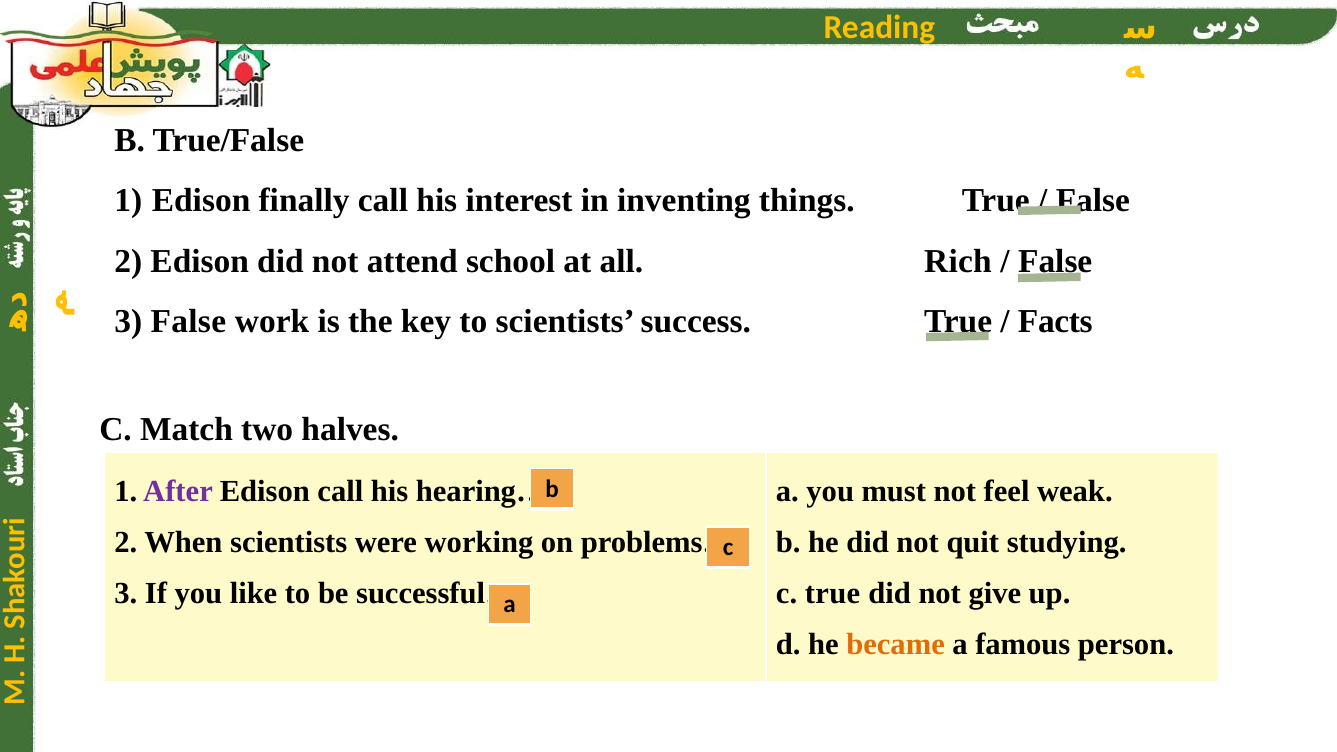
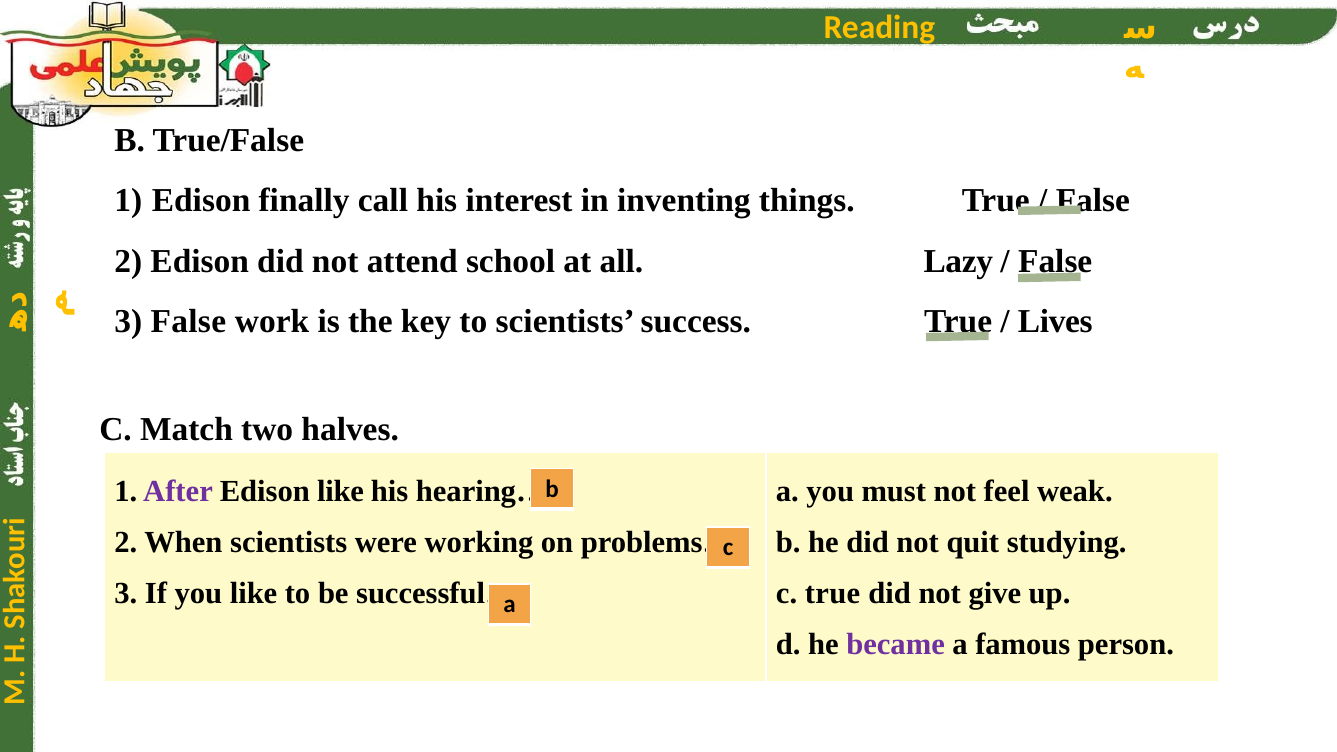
Rich: Rich -> Lazy
Facts: Facts -> Lives
Edison call: call -> like
became colour: orange -> purple
